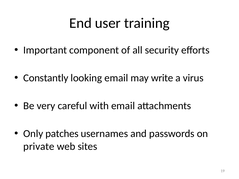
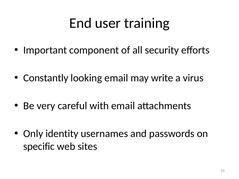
patches: patches -> identity
private: private -> specific
